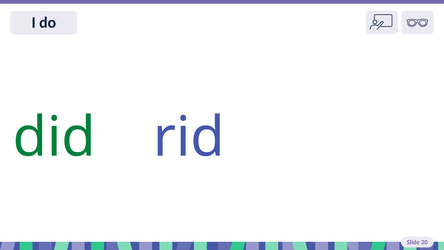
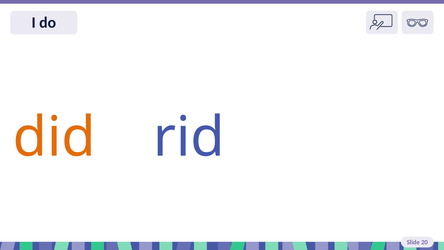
did colour: green -> orange
